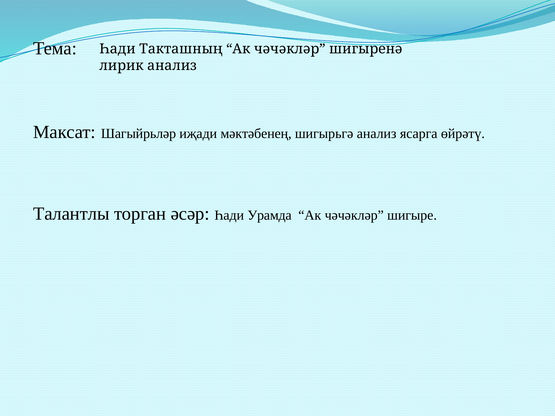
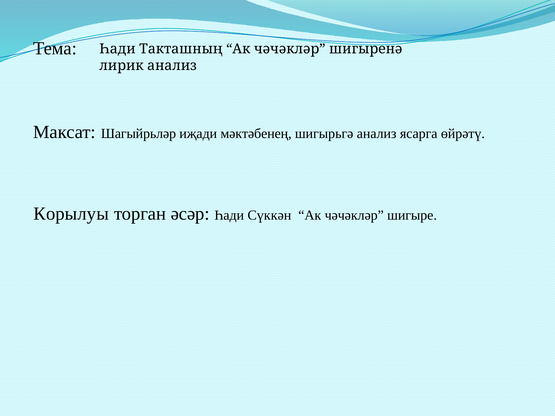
Талантлы: Талантлы -> Корылуы
Урамда: Урамда -> Сүккән
